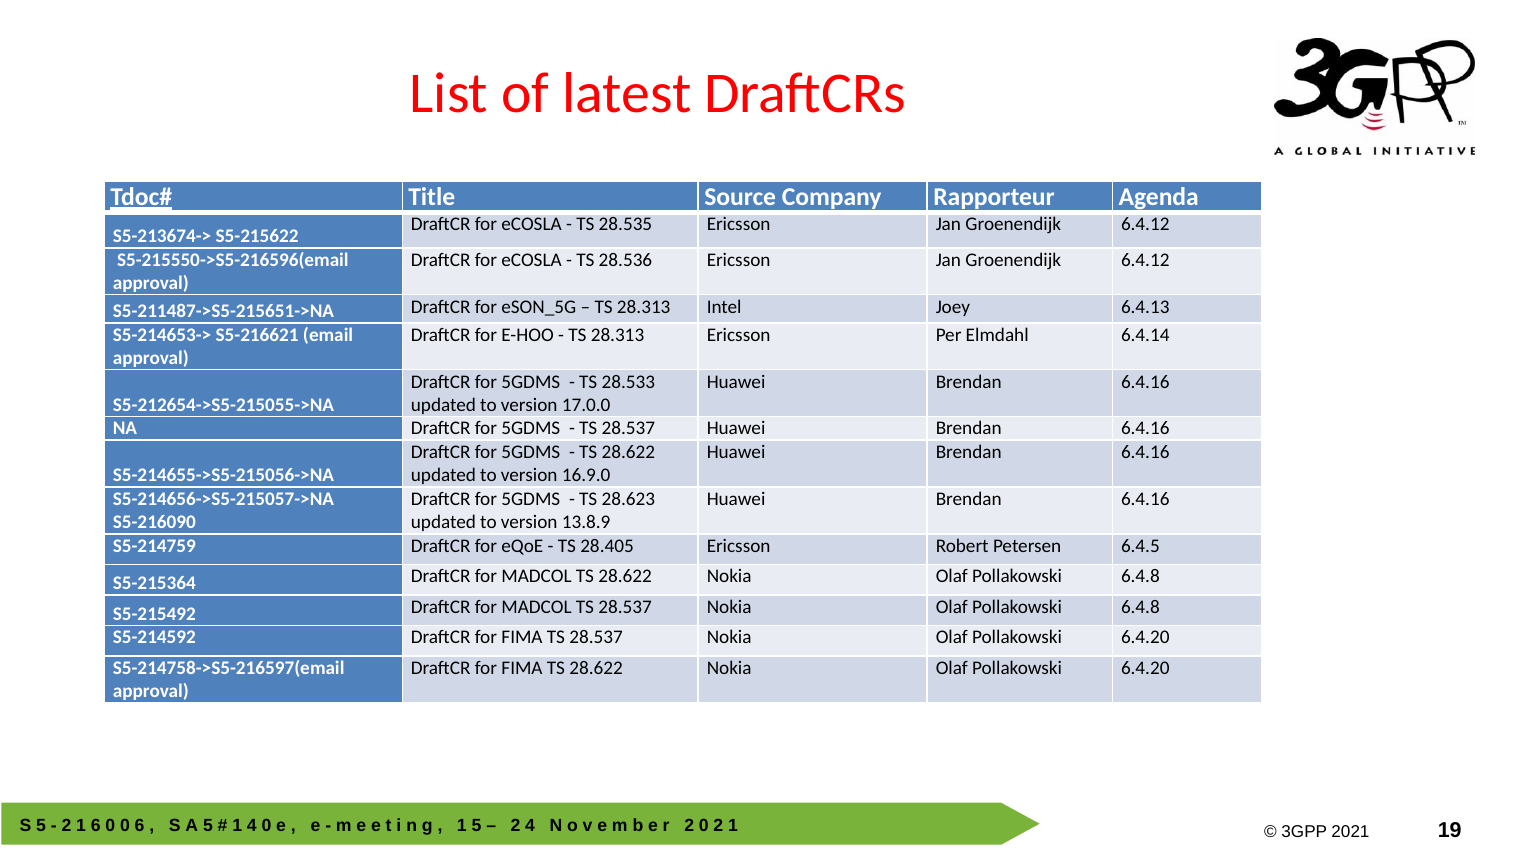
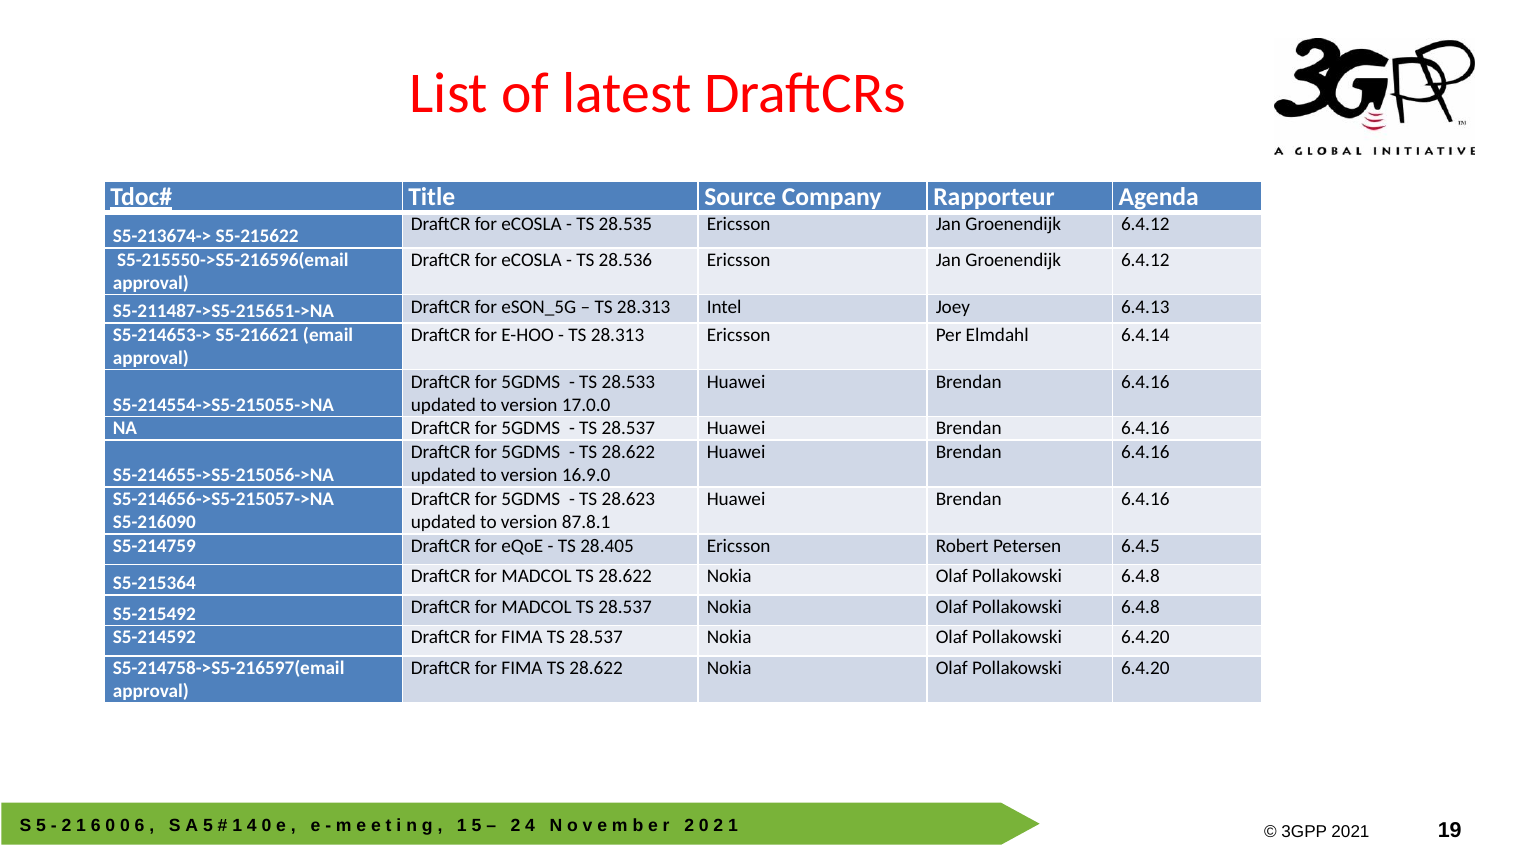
S5-212654->S5-215055->NA: S5-212654->S5-215055->NA -> S5-214554->S5-215055->NA
13.8.9: 13.8.9 -> 87.8.1
